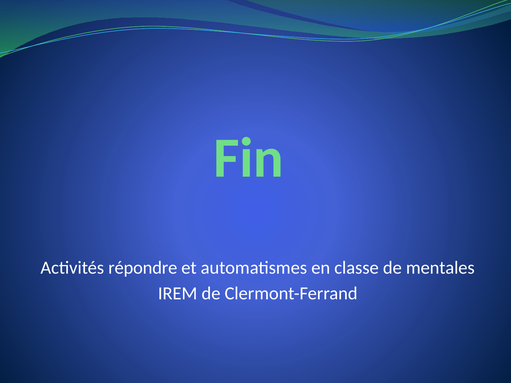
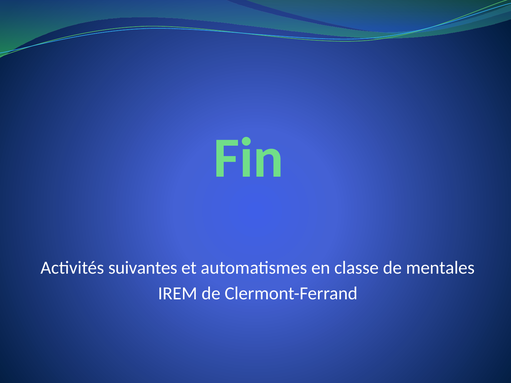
répondre: répondre -> suivantes
